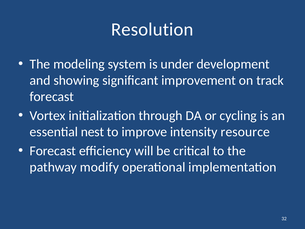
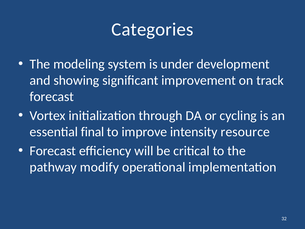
Resolution: Resolution -> Categories
nest: nest -> final
